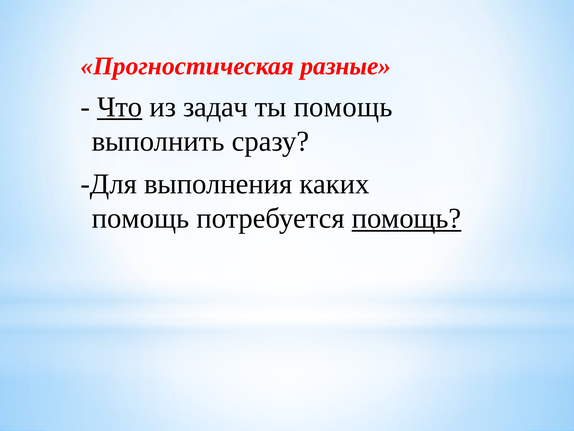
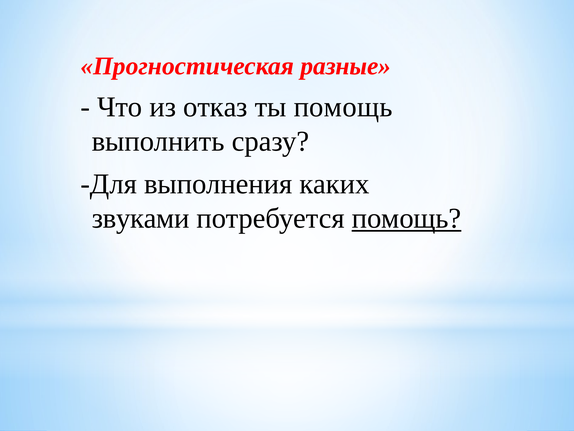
Что underline: present -> none
задач: задач -> отказ
помощь at (141, 218): помощь -> звуками
